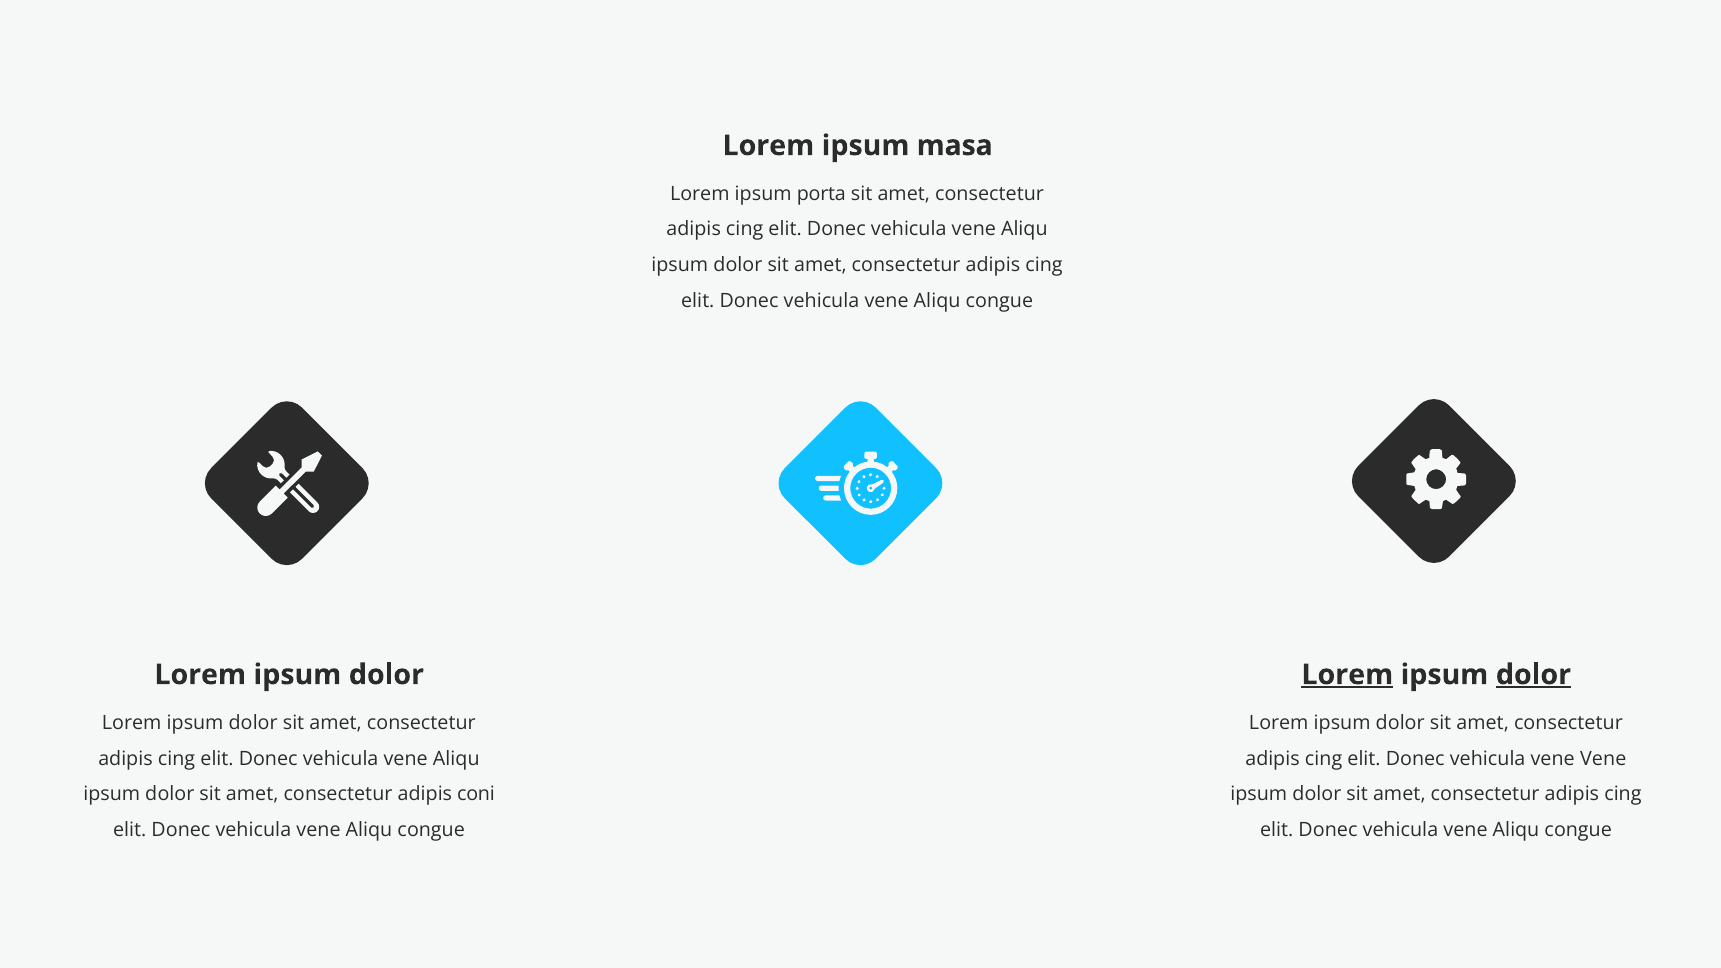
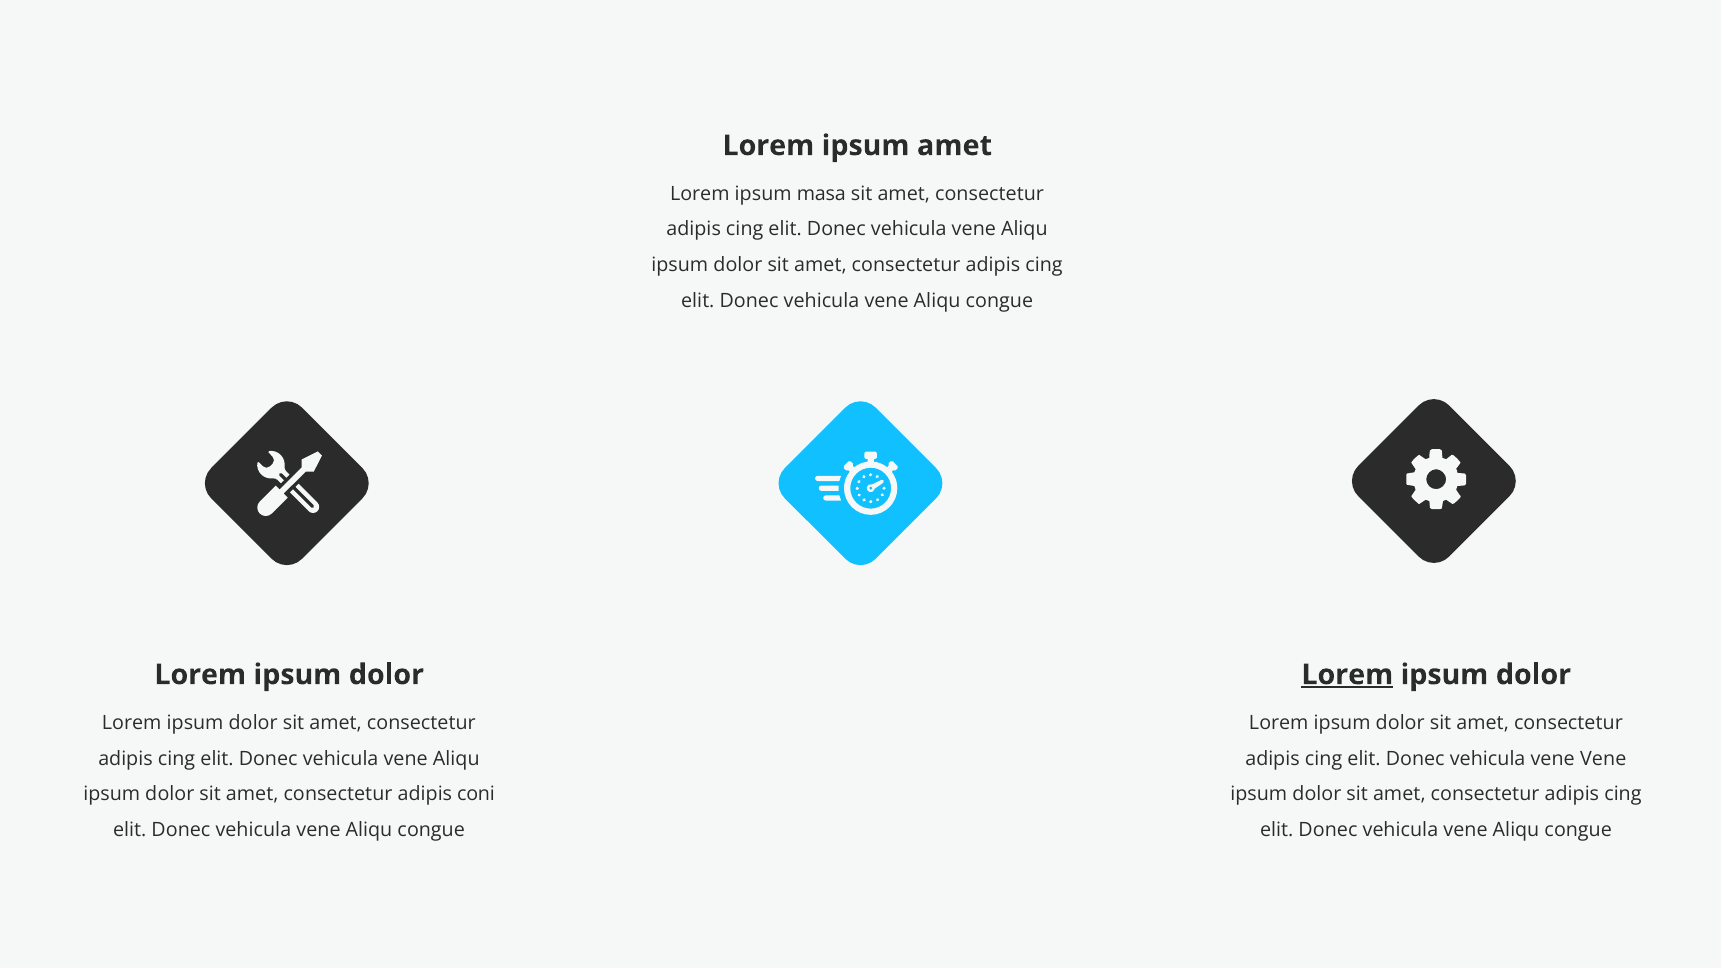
ipsum masa: masa -> amet
porta: porta -> masa
dolor at (1534, 675) underline: present -> none
